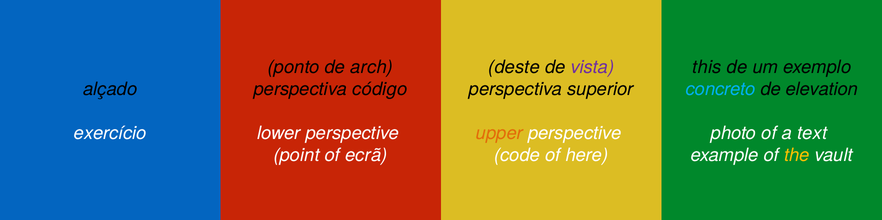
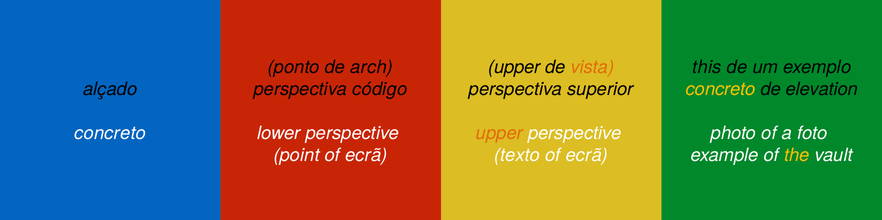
deste at (514, 67): deste -> upper
vista colour: purple -> orange
concreto at (721, 89) colour: light blue -> yellow
exercício at (110, 134): exercício -> concreto
text: text -> foto
code: code -> texto
here at (587, 156): here -> ecrã
